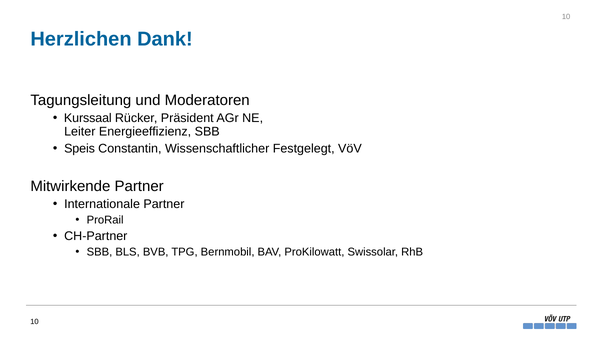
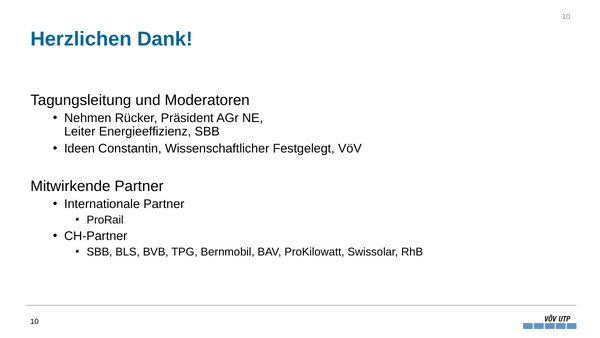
Kurssaal: Kurssaal -> Nehmen
Speis: Speis -> Ideen
